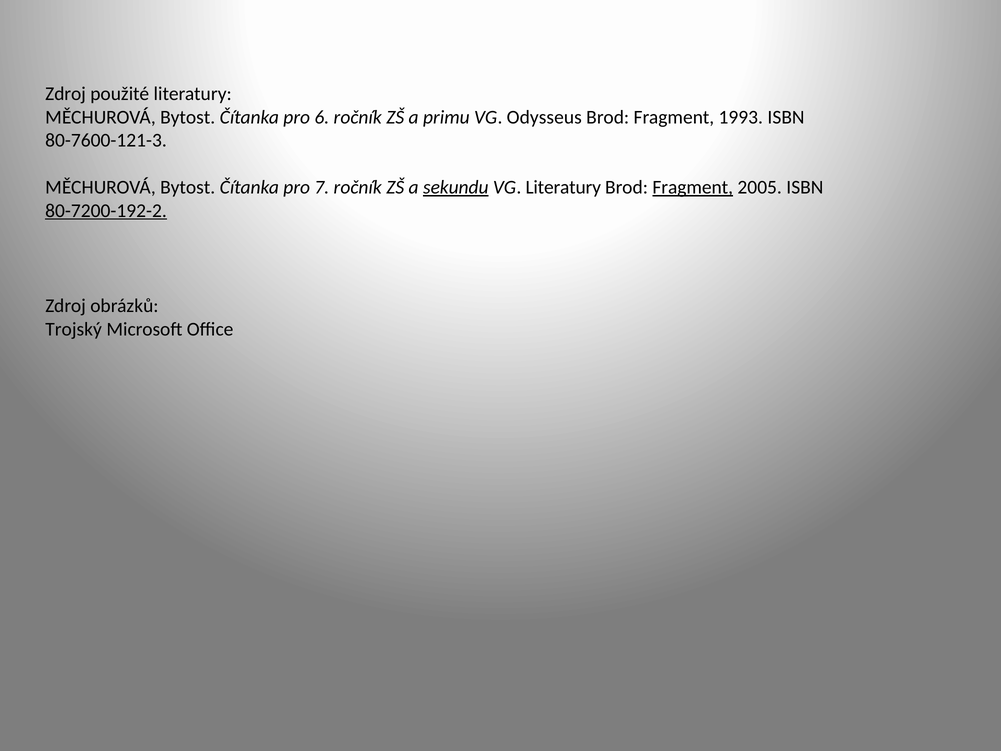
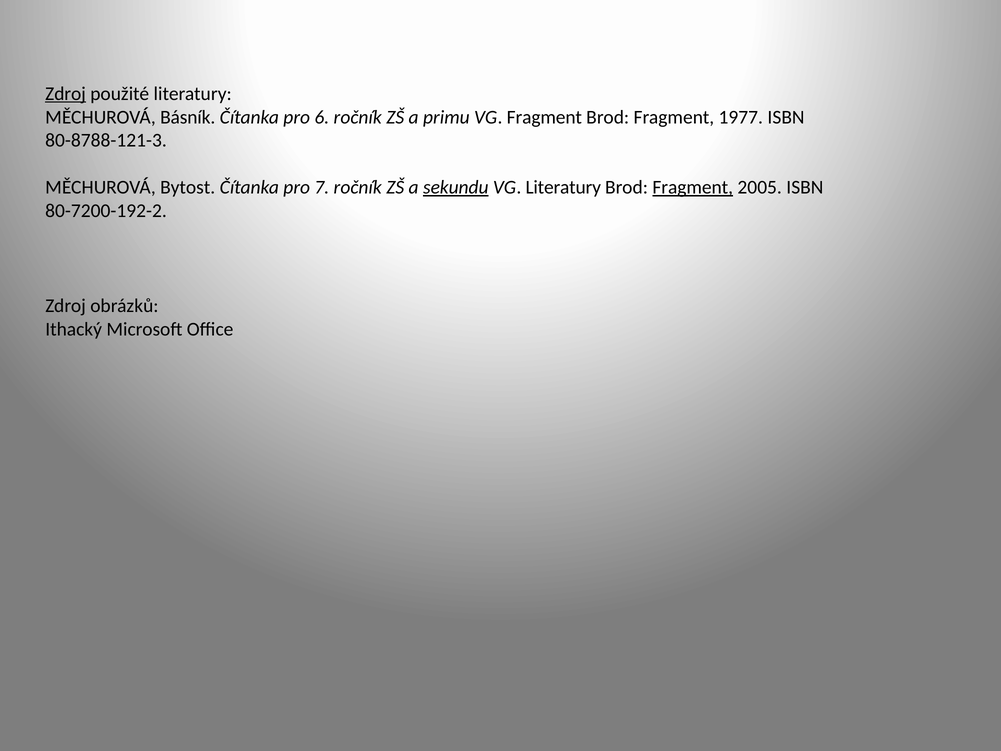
Zdroj at (66, 94) underline: none -> present
Bytost at (188, 117): Bytost -> Básník
VG Odysseus: Odysseus -> Fragment
1993: 1993 -> 1977
80-7600-121-3: 80-7600-121-3 -> 80-8788-121-3
80-7200-192-2 underline: present -> none
Trojský: Trojský -> Ithacký
